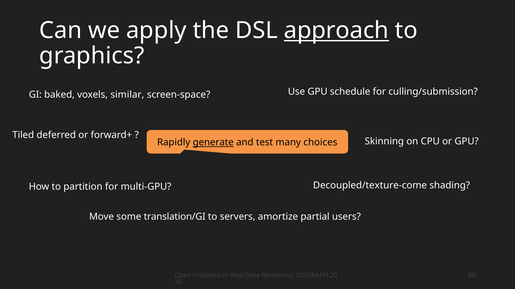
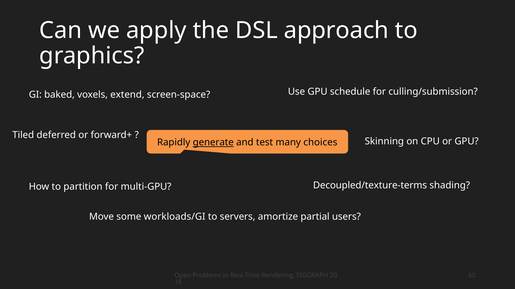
approach underline: present -> none
similar: similar -> extend
Decoupled/texture-come: Decoupled/texture-come -> Decoupled/texture-terms
translation/GI: translation/GI -> workloads/GI
